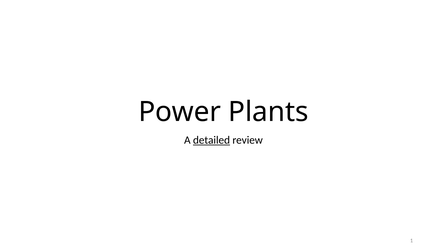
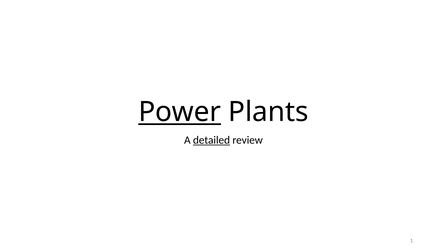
Power underline: none -> present
